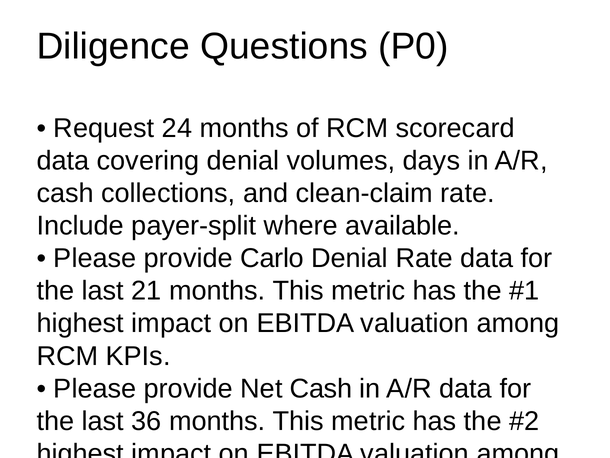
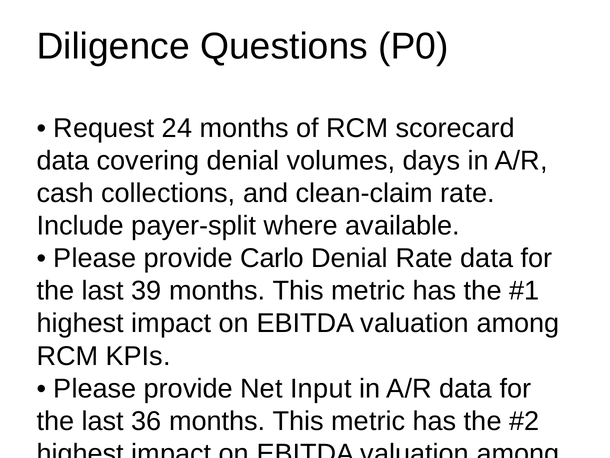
21: 21 -> 39
Net Cash: Cash -> Input
